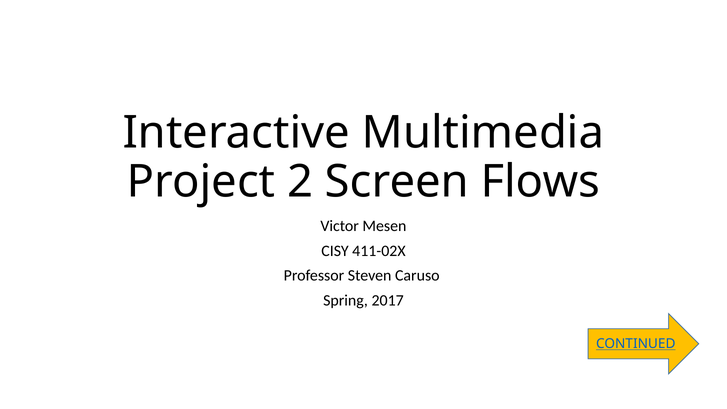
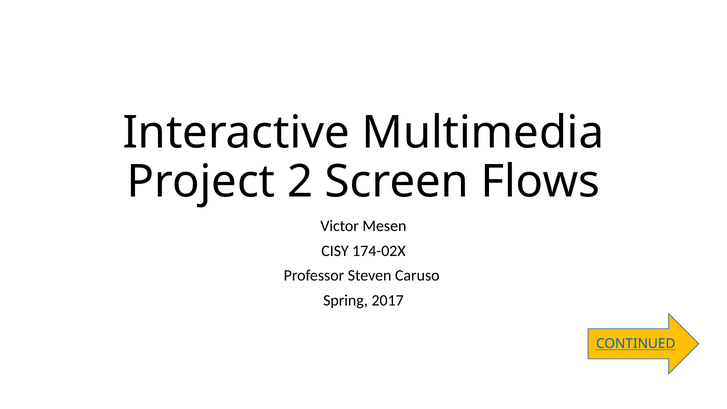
411-02X: 411-02X -> 174-02X
